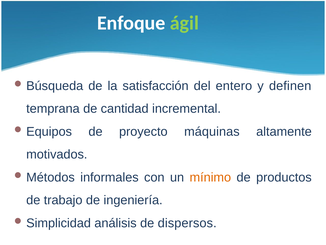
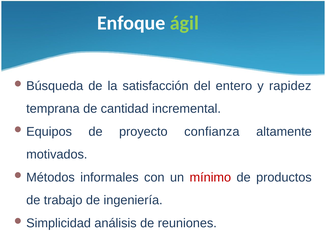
definen: definen -> rapidez
máquinas: máquinas -> confianza
mínimo colour: orange -> red
dispersos: dispersos -> reuniones
